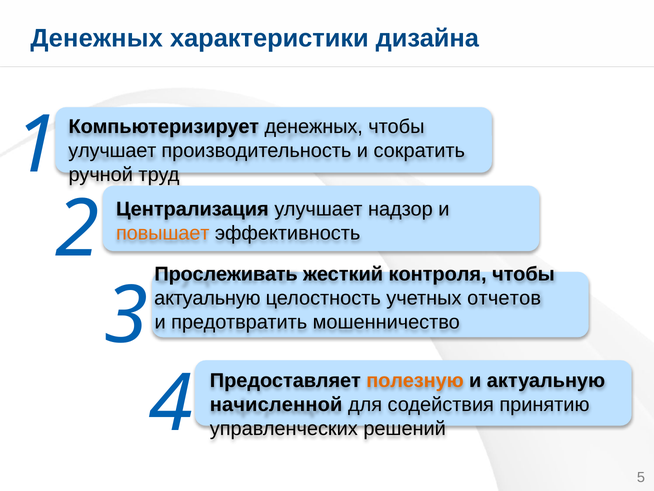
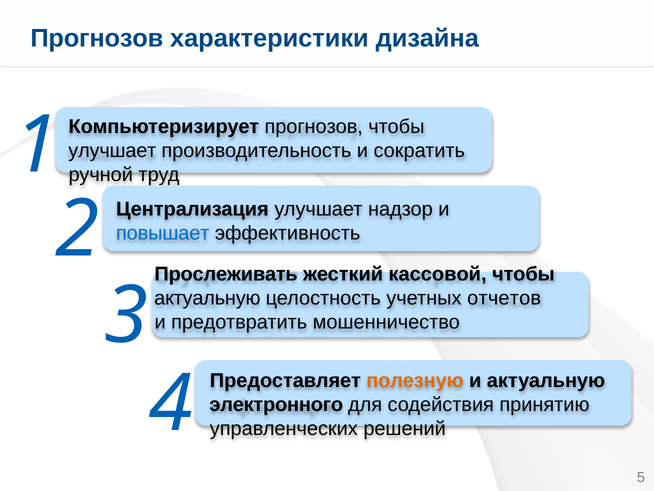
Денежных at (97, 38): Денежных -> Прогнозов
Компьютеризирует денежных: денежных -> прогнозов
повышает colour: orange -> blue
контроля: контроля -> кассовой
начисленной: начисленной -> электронного
